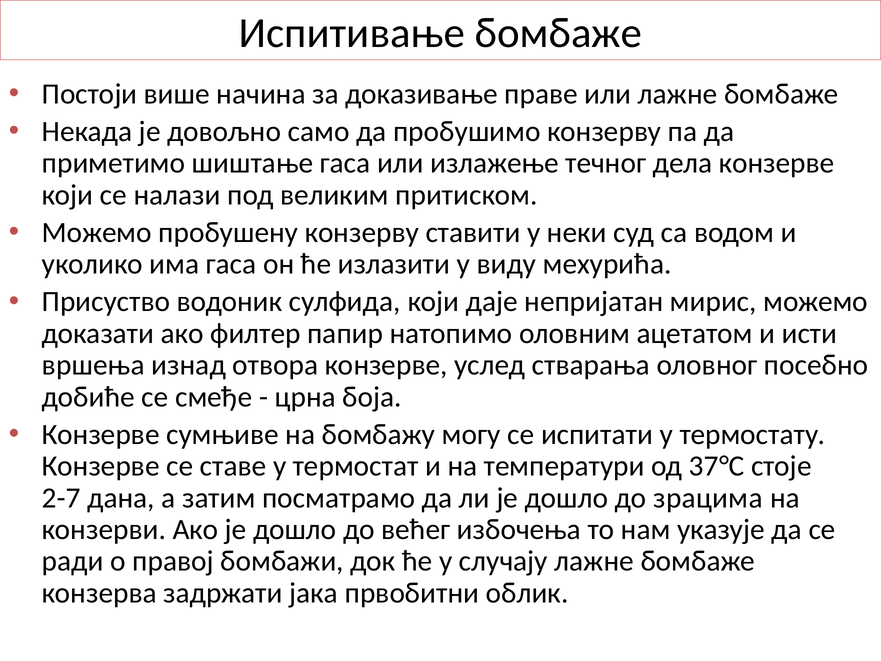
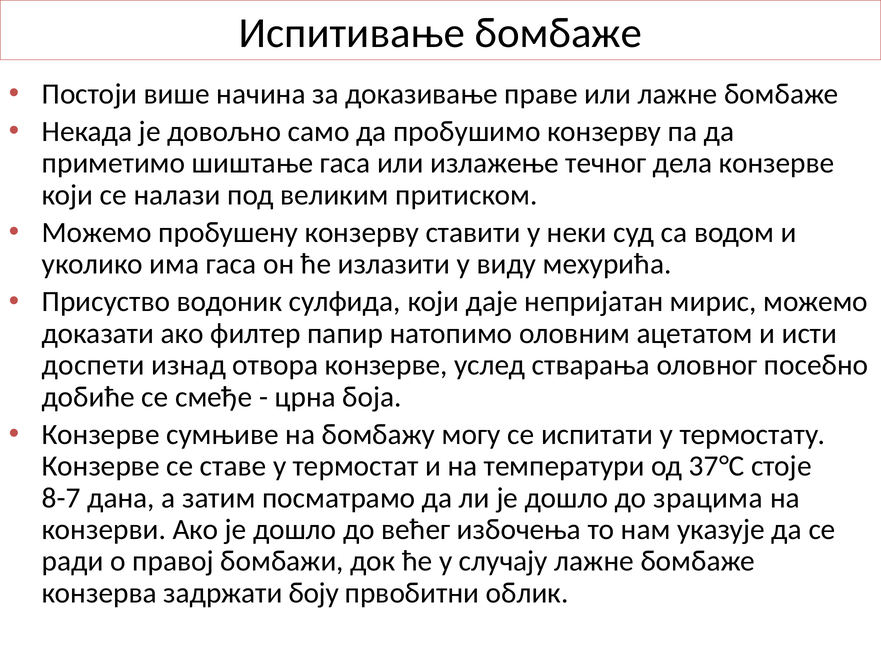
вршења: вршења -> доспети
2-7: 2-7 -> 8-7
јака: јака -> боју
